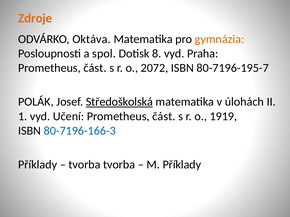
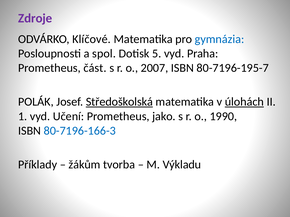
Zdroje colour: orange -> purple
Oktáva: Oktáva -> Klíčové
gymnázia colour: orange -> blue
8: 8 -> 5
2072: 2072 -> 2007
úlohách underline: none -> present
část at (164, 117): část -> jako
1919: 1919 -> 1990
tvorba at (84, 165): tvorba -> žákům
M Příklady: Příklady -> Výkladu
